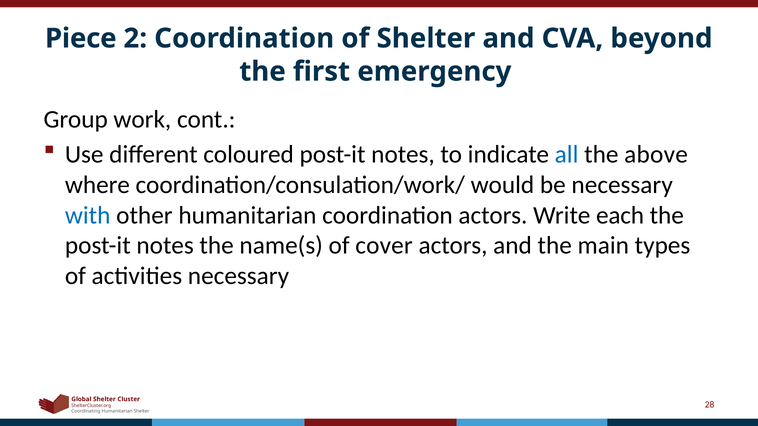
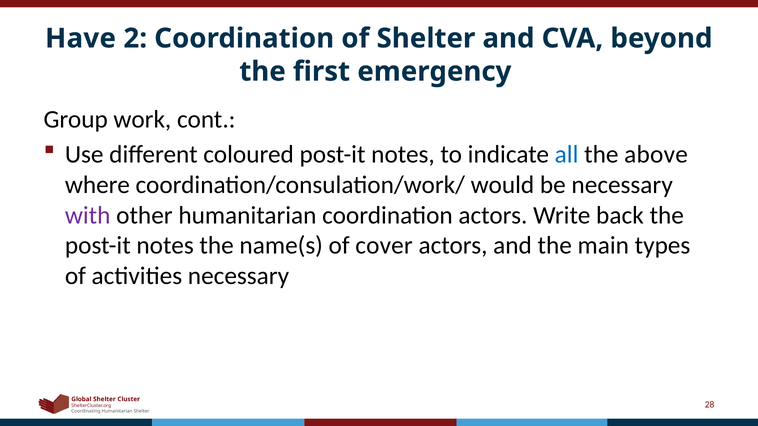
Piece: Piece -> Have
with colour: blue -> purple
each: each -> back
